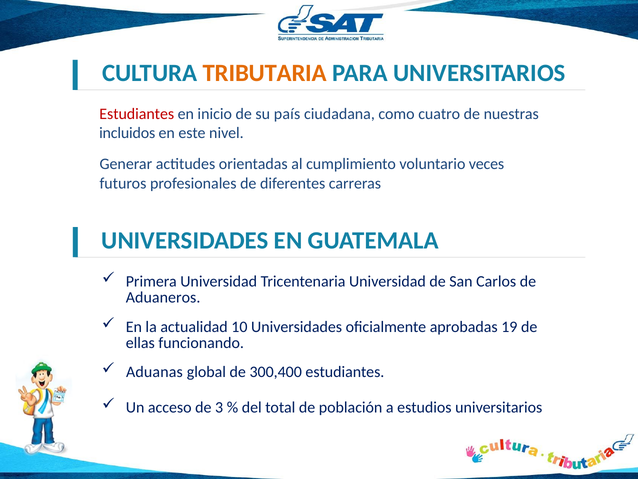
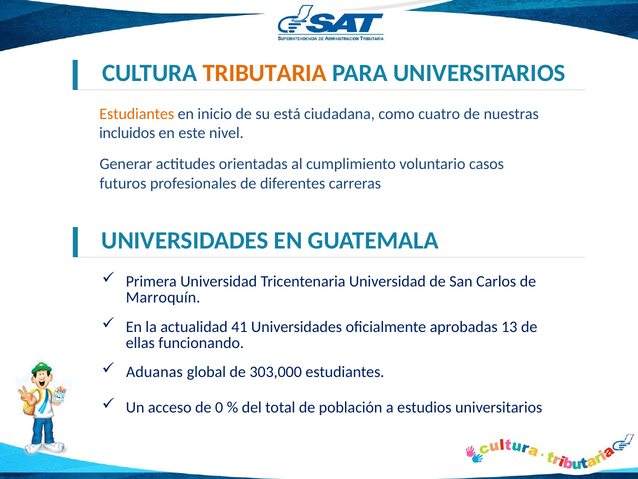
Estudiantes at (137, 114) colour: red -> orange
país: país -> está
veces: veces -> casos
Aduaneros: Aduaneros -> Marroquín
10: 10 -> 41
19: 19 -> 13
300,400: 300,400 -> 303,000
3: 3 -> 0
